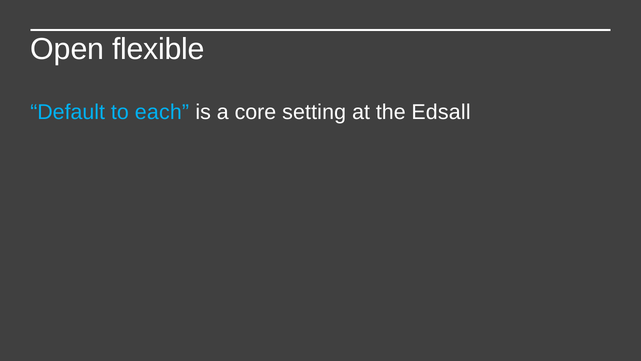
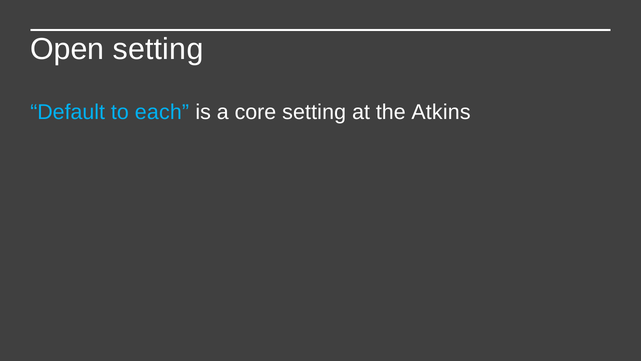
Open flexible: flexible -> setting
Edsall: Edsall -> Atkins
